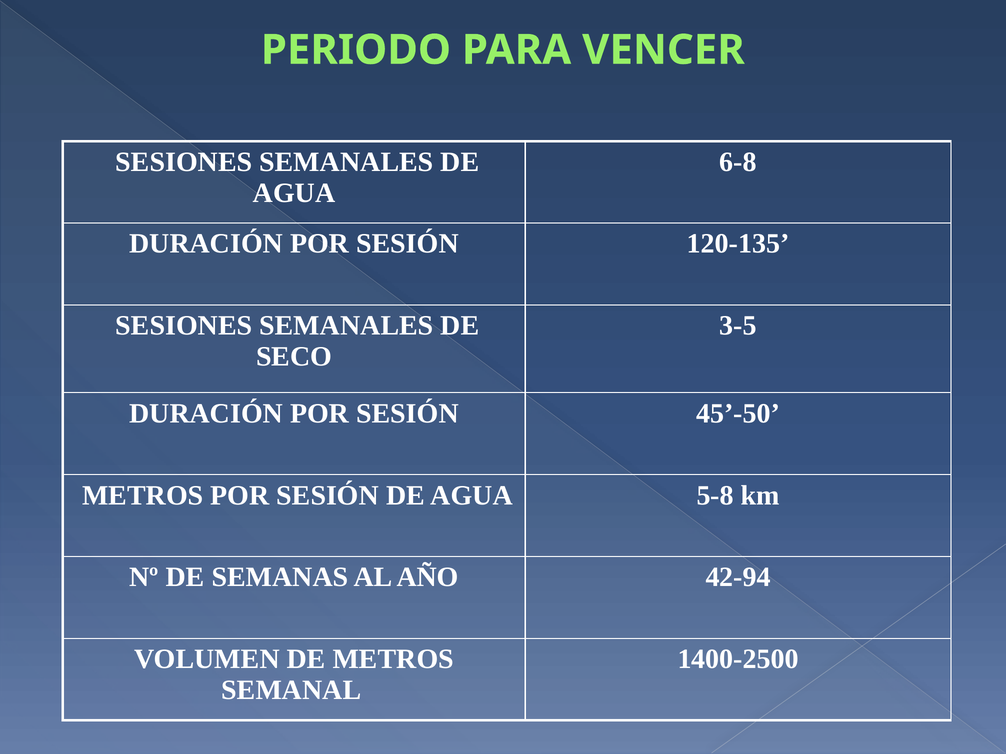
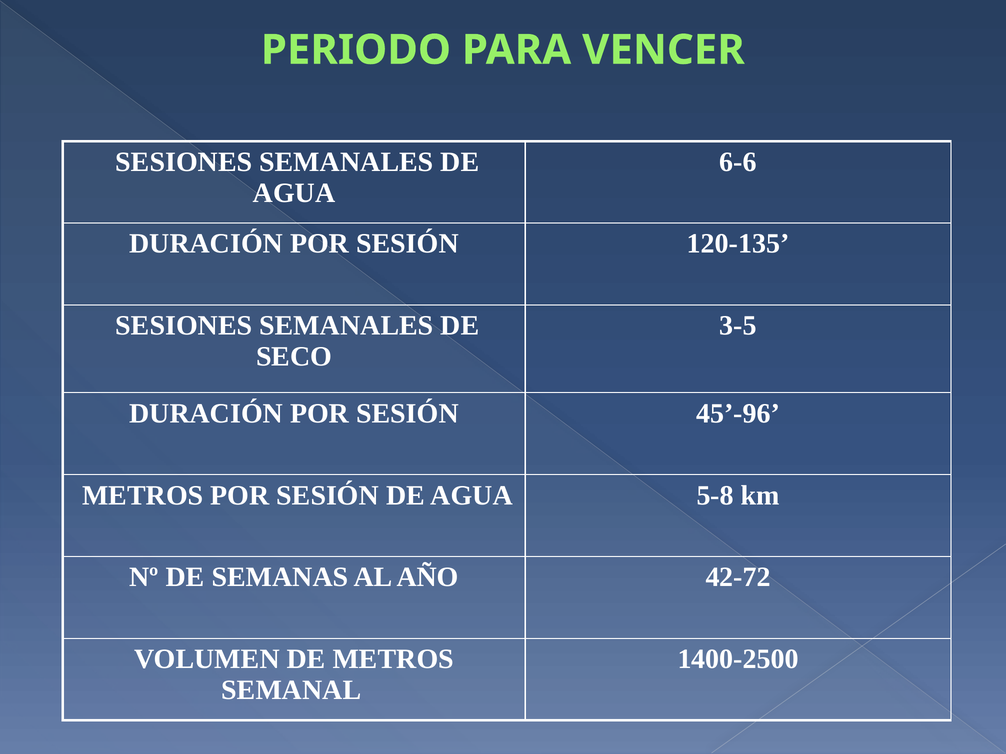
6-8: 6-8 -> 6-6
45’-50: 45’-50 -> 45’-96
42-94: 42-94 -> 42-72
